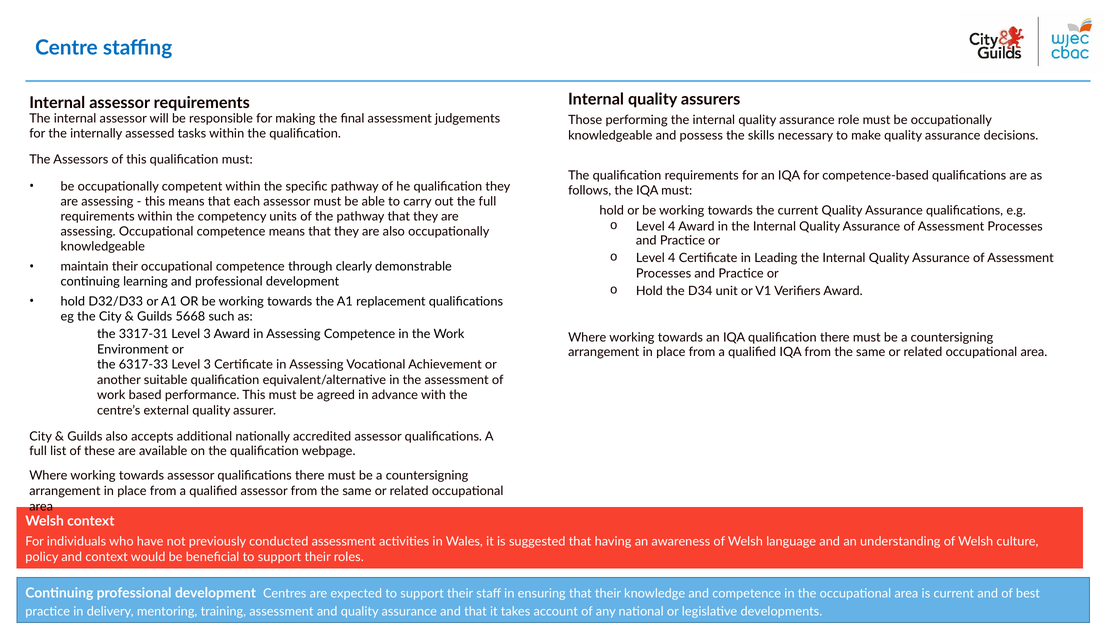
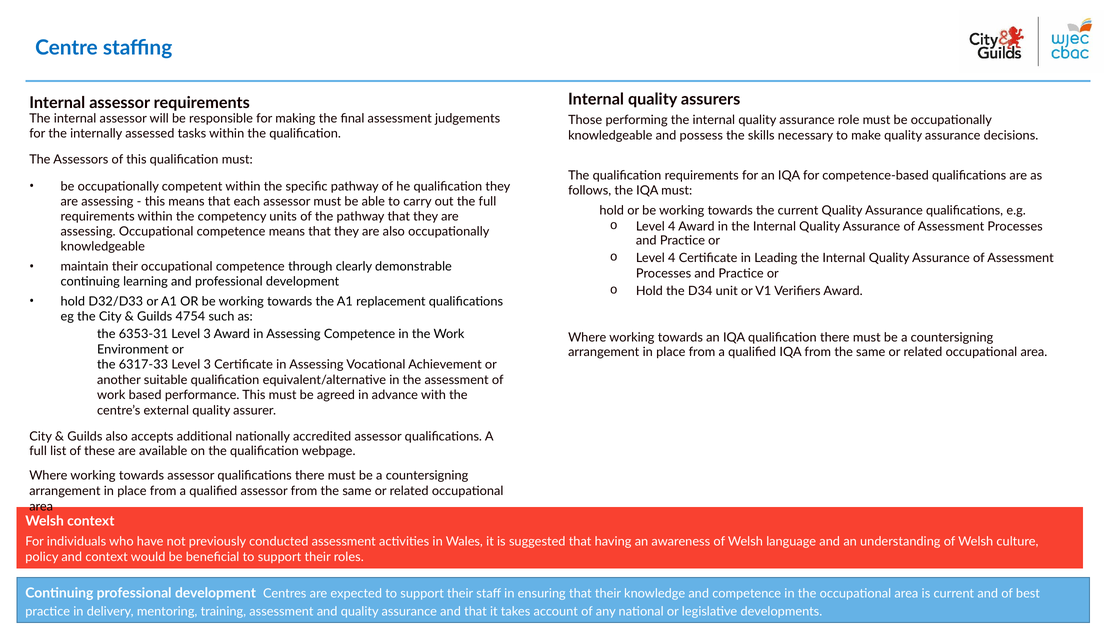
5668: 5668 -> 4754
3317-31: 3317-31 -> 6353-31
